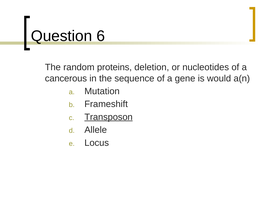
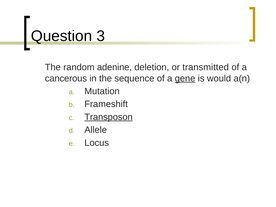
6: 6 -> 3
proteins: proteins -> adenine
nucleotides: nucleotides -> transmitted
gene underline: none -> present
